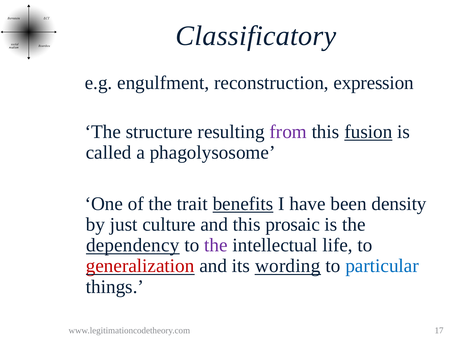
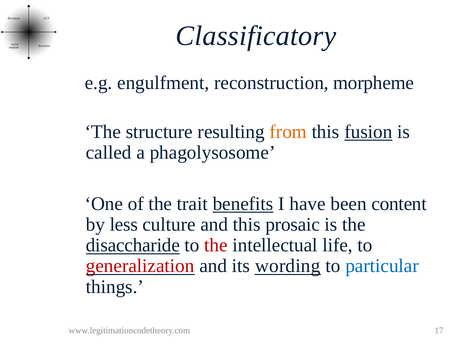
expression: expression -> morpheme
from colour: purple -> orange
density: density -> content
just: just -> less
dependency: dependency -> disaccharide
the at (216, 245) colour: purple -> red
